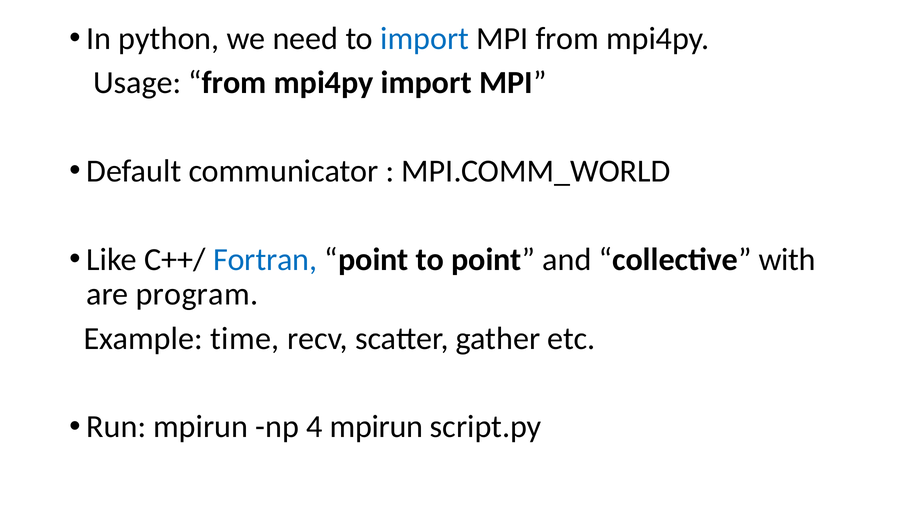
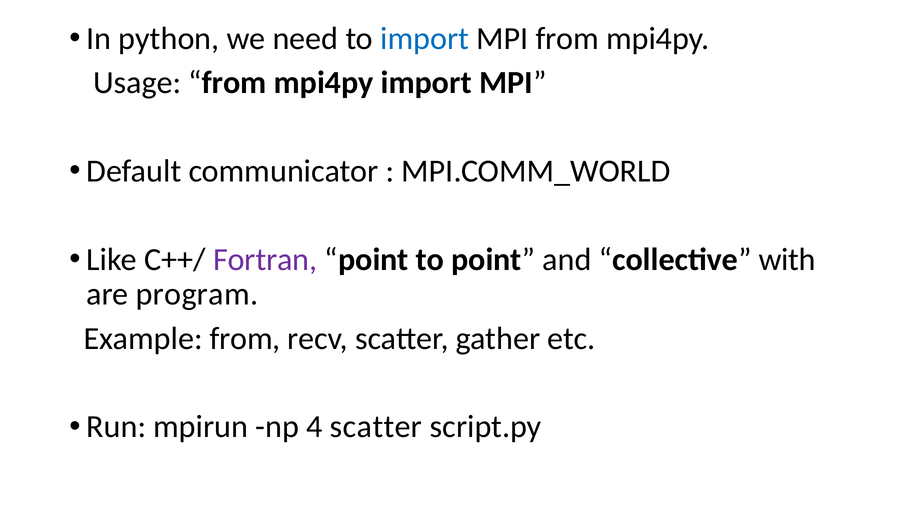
Fortran colour: blue -> purple
Example time: time -> from
4 mpirun: mpirun -> scatter
